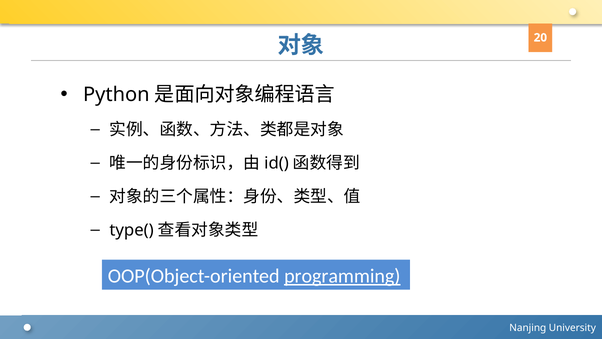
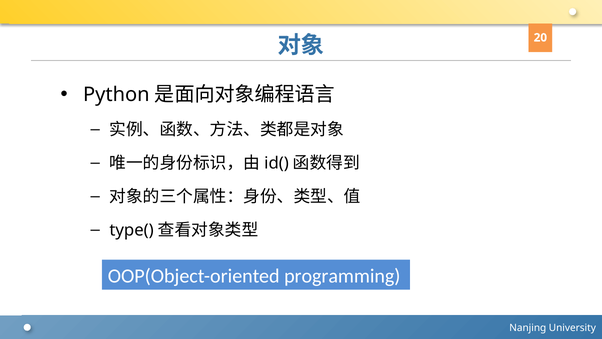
programming underline: present -> none
